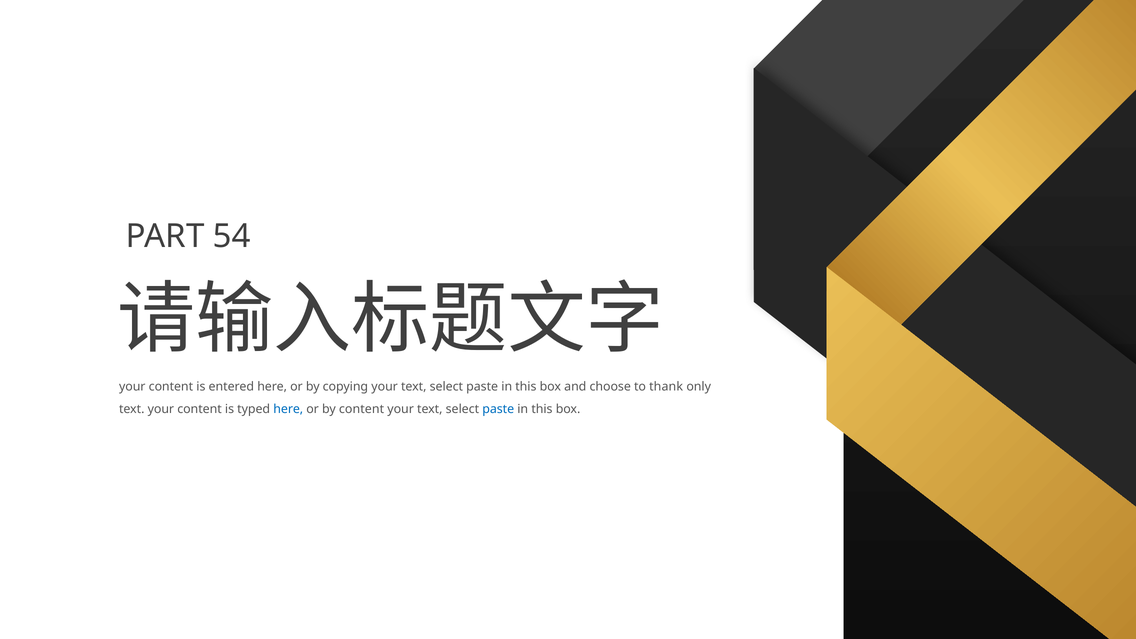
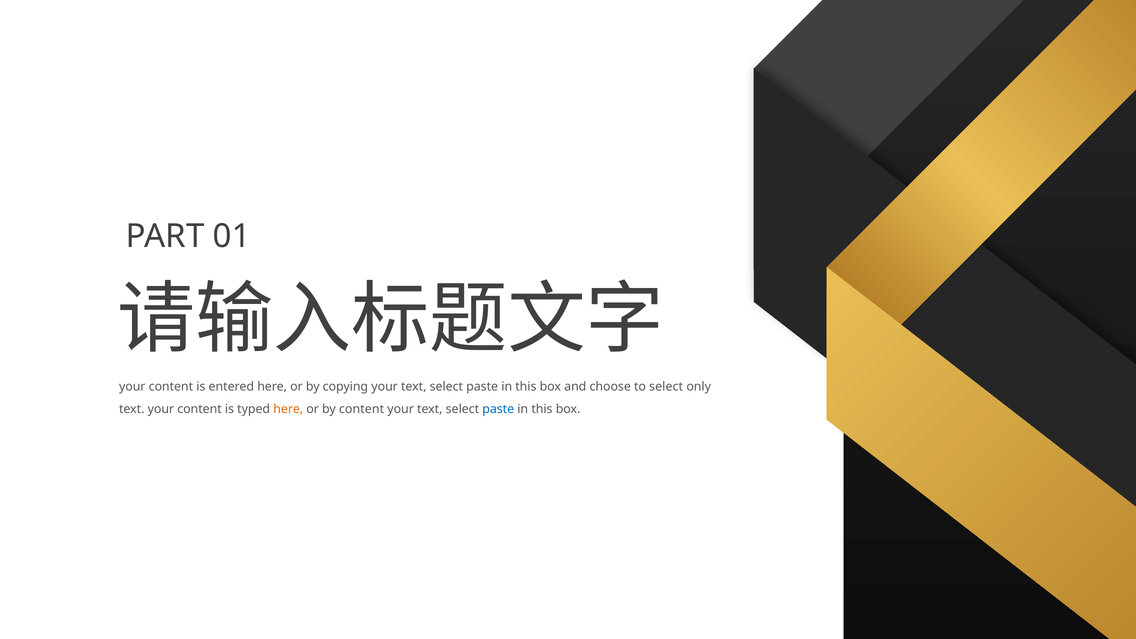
54: 54 -> 01
to thank: thank -> select
here at (288, 409) colour: blue -> orange
